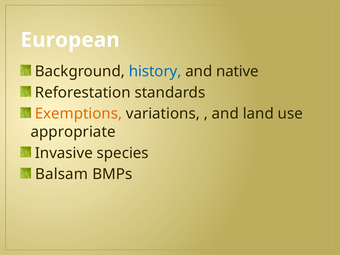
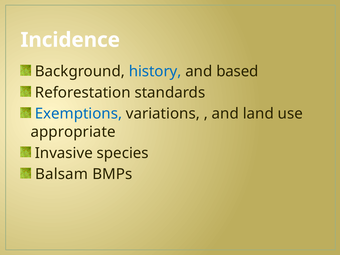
European: European -> Incidence
native: native -> based
Exemptions colour: orange -> blue
